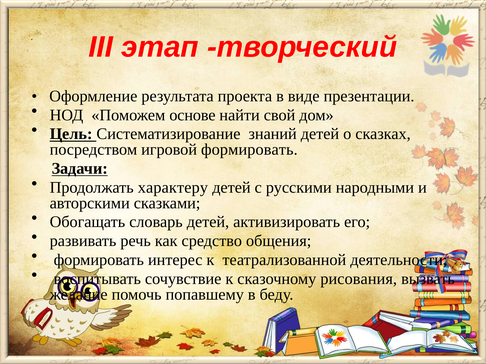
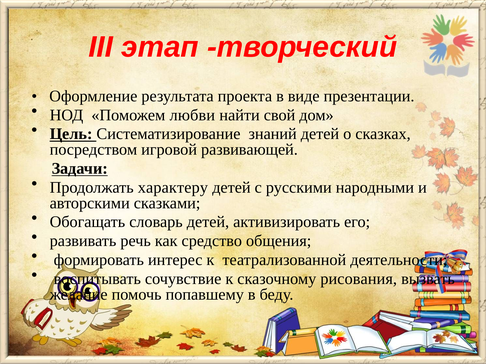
основе: основе -> любви
игровой формировать: формировать -> развивающей
